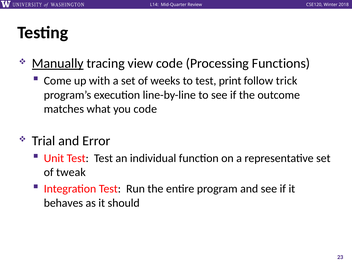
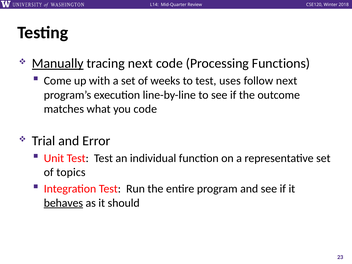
tracing view: view -> next
print: print -> uses
follow trick: trick -> next
tweak: tweak -> topics
behaves underline: none -> present
